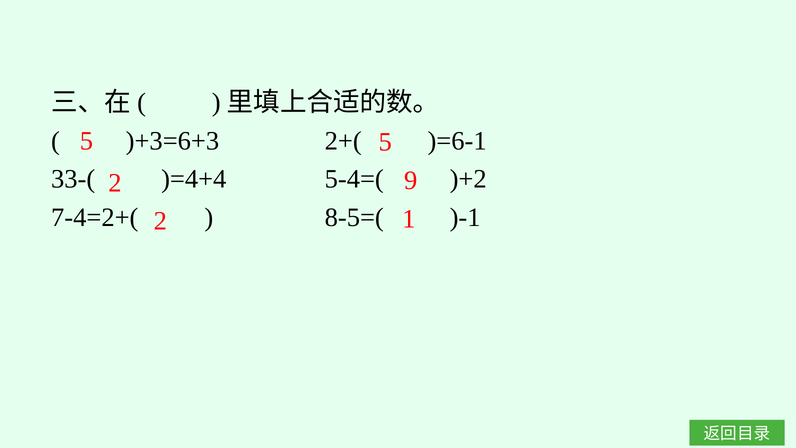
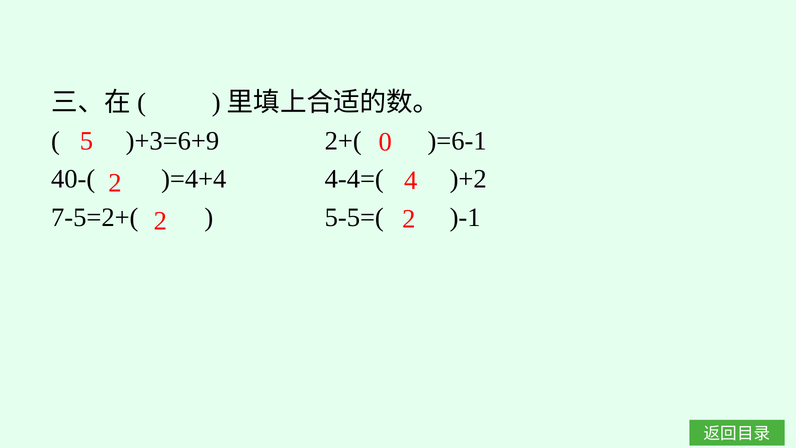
)+3=6+3: )+3=6+3 -> )+3=6+9
5 5: 5 -> 0
33-(: 33-( -> 40-(
5-4=(: 5-4=( -> 4-4=(
9: 9 -> 4
7-4=2+(: 7-4=2+( -> 7-5=2+(
8-5=(: 8-5=( -> 5-5=(
2 1: 1 -> 2
